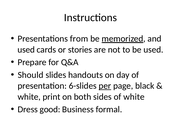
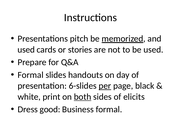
from: from -> pitch
Should at (31, 75): Should -> Formal
both underline: none -> present
of white: white -> elicits
